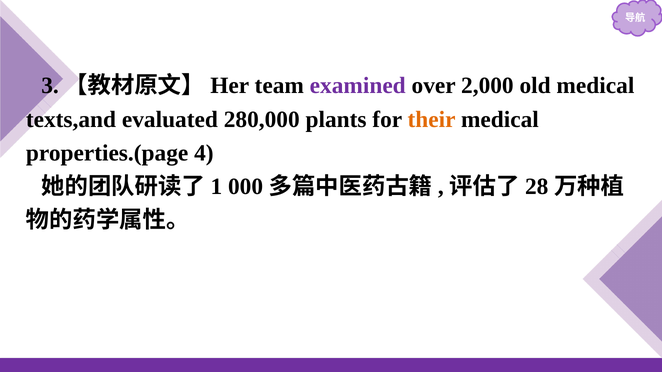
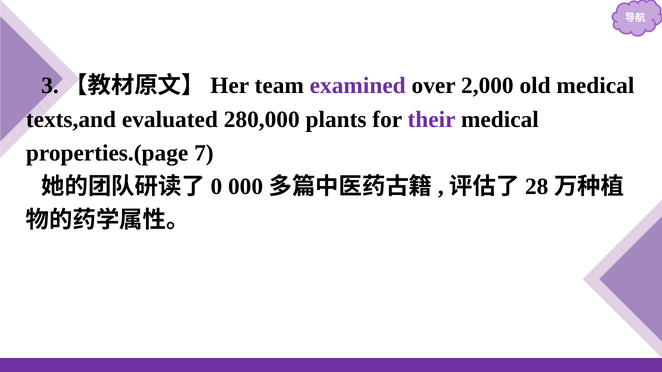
their colour: orange -> purple
4: 4 -> 7
1: 1 -> 0
